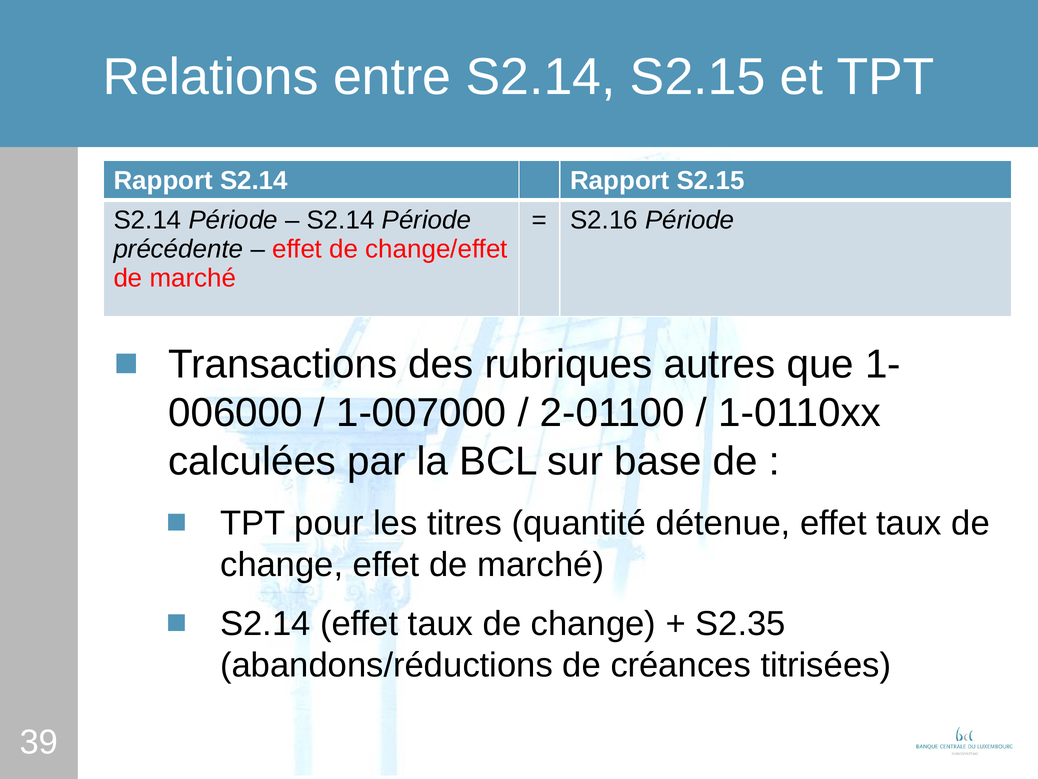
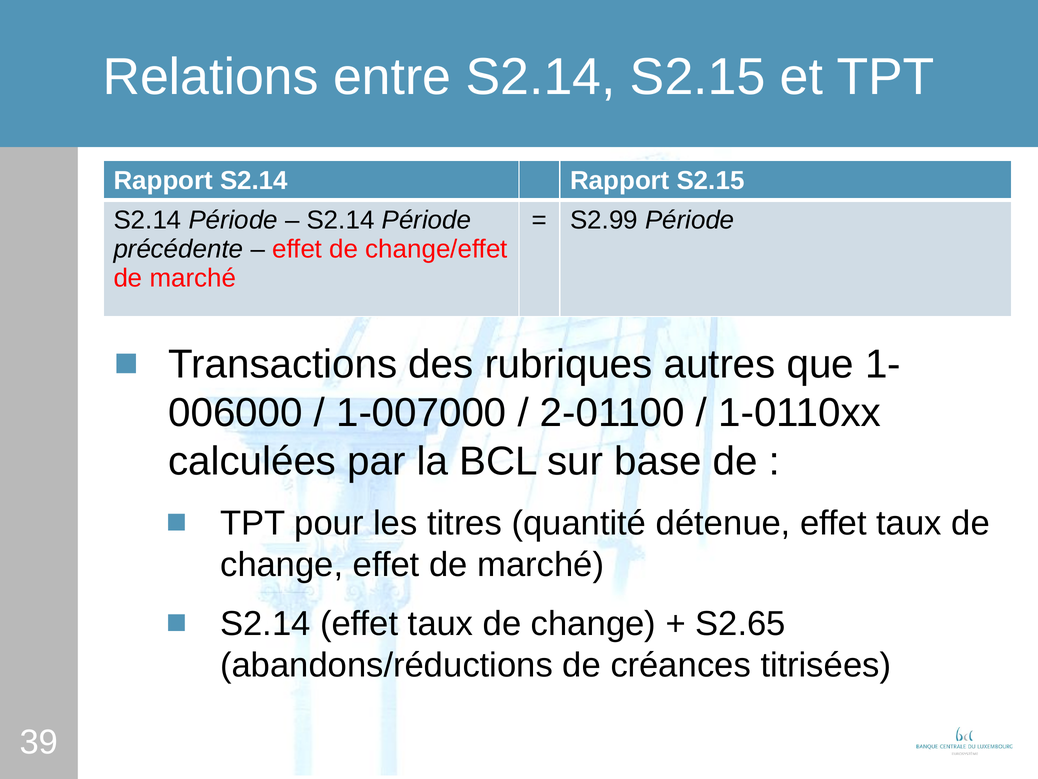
S2.16: S2.16 -> S2.99
S2.35: S2.35 -> S2.65
